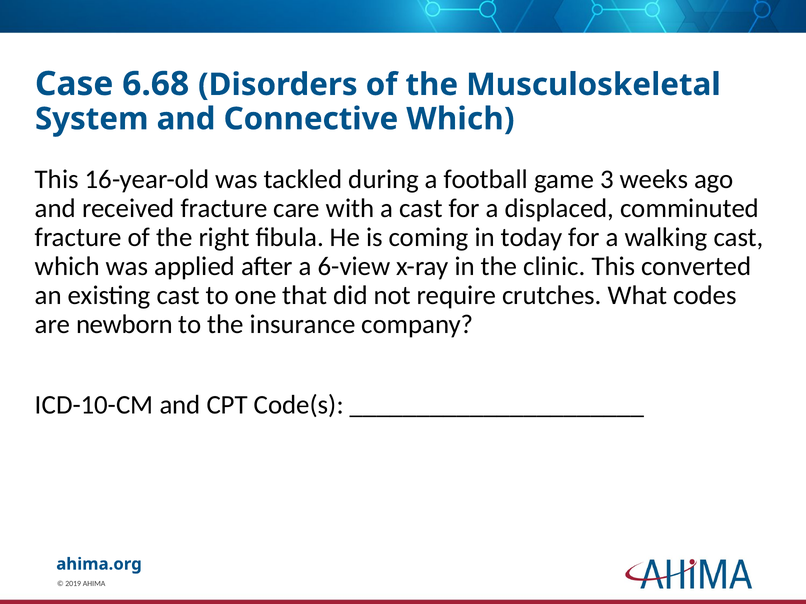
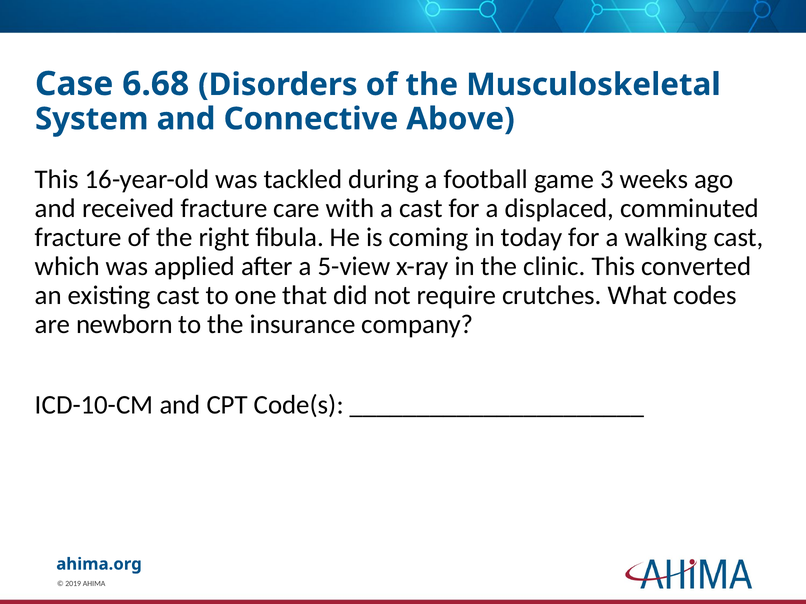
Connective Which: Which -> Above
6-view: 6-view -> 5-view
